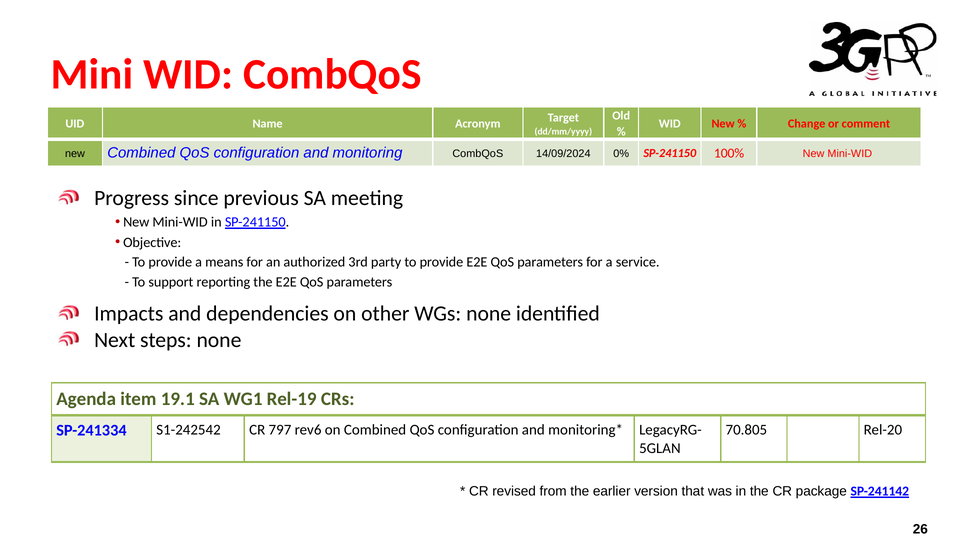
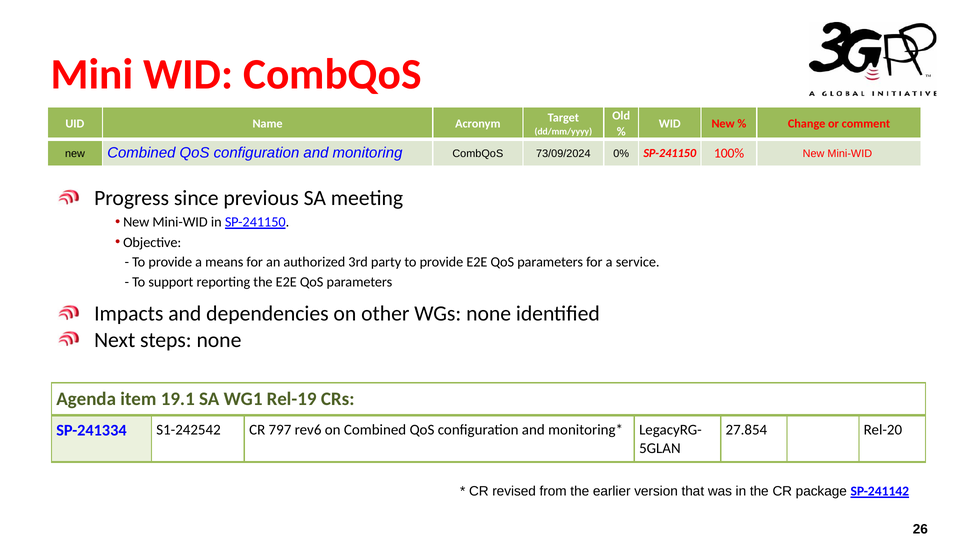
14/09/2024: 14/09/2024 -> 73/09/2024
70.805: 70.805 -> 27.854
